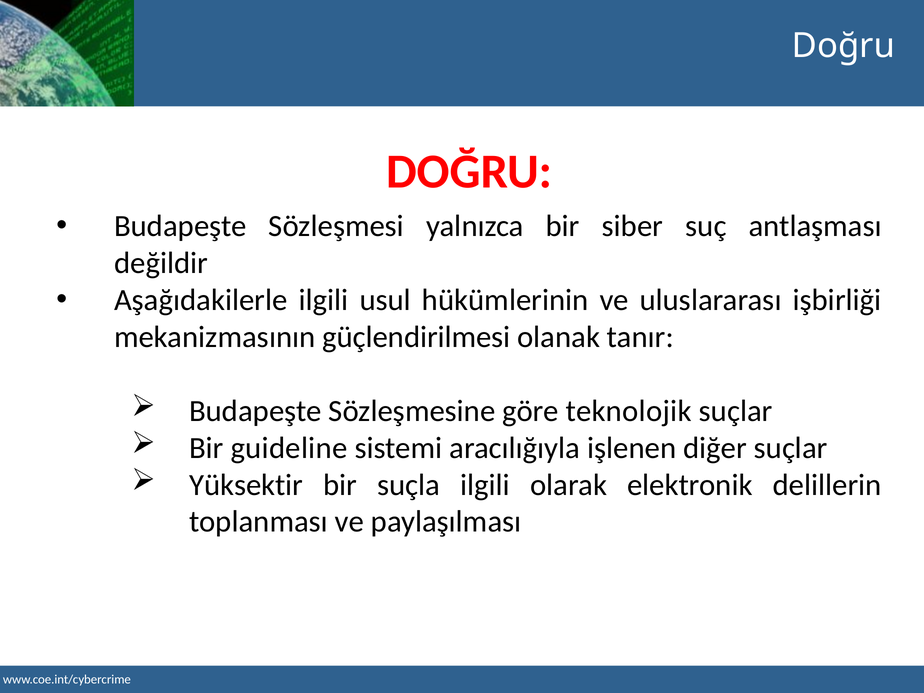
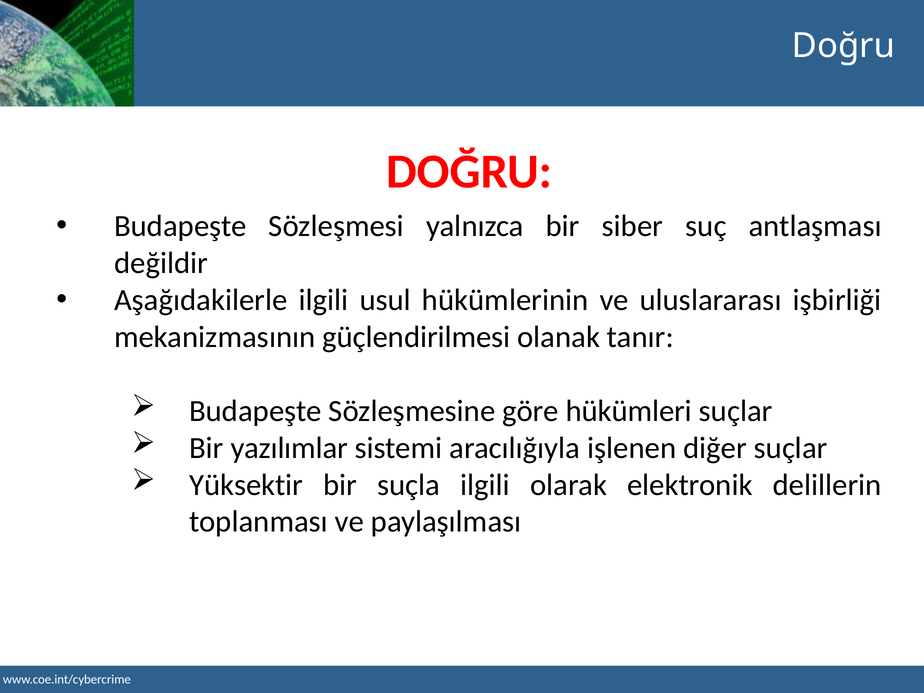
teknolojik: teknolojik -> hükümleri
guideline: guideline -> yazılımlar
